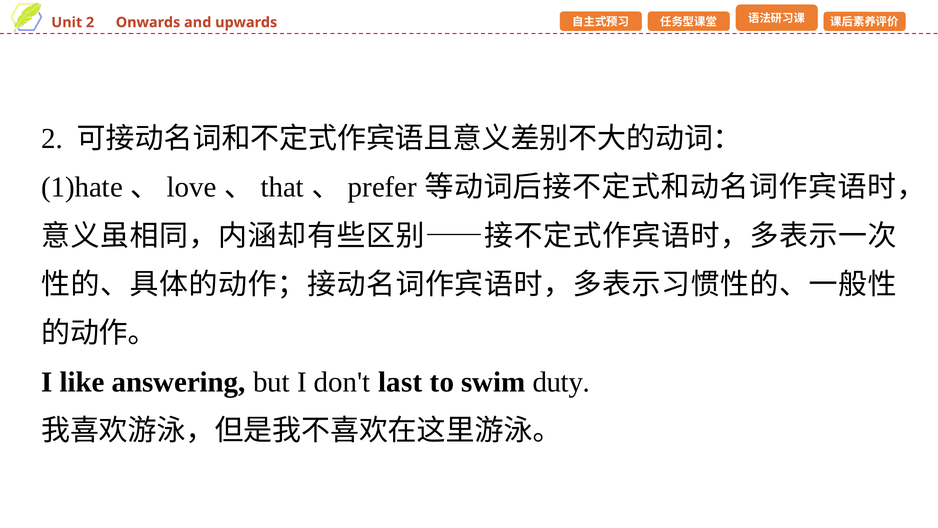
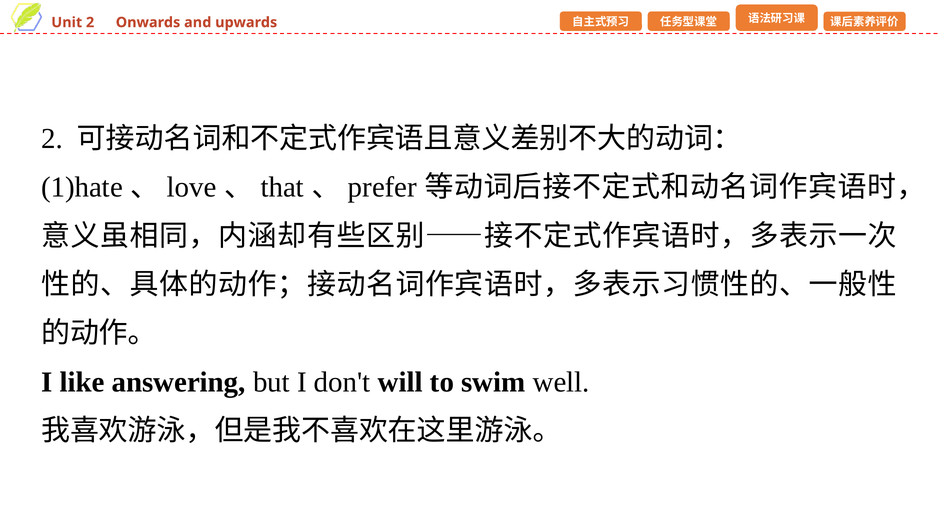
last: last -> will
duty: duty -> well
